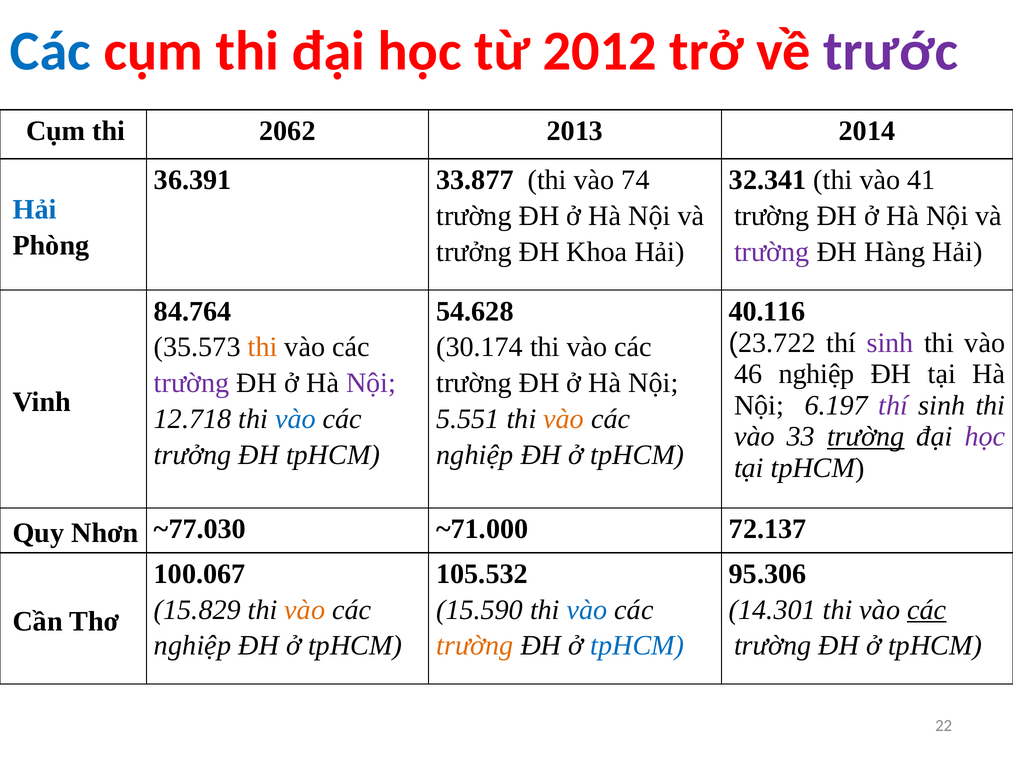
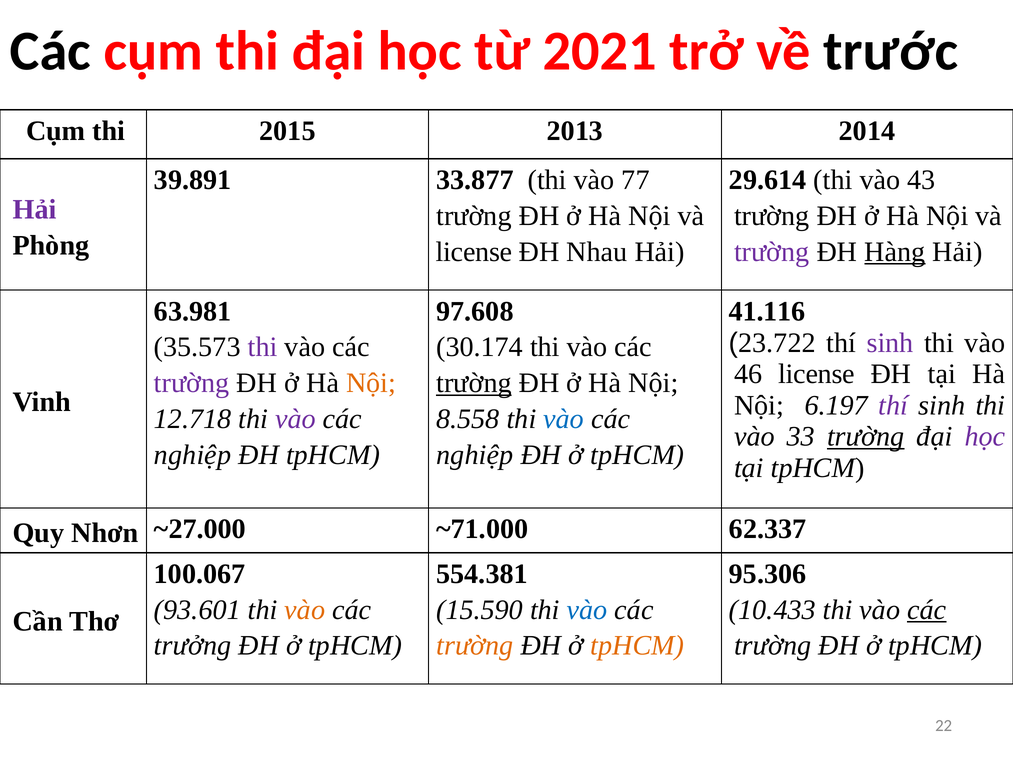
Các at (50, 51) colour: blue -> black
2012: 2012 -> 2021
trước colour: purple -> black
2062: 2062 -> 2015
36.391: 36.391 -> 39.891
74: 74 -> 77
32.341: 32.341 -> 29.614
41: 41 -> 43
Hải at (35, 209) colour: blue -> purple
trưởng at (474, 252): trưởng -> license
Khoa: Khoa -> Nhau
Hàng underline: none -> present
84.764: 84.764 -> 63.981
54.628: 54.628 -> 97.608
40.116: 40.116 -> 41.116
thi at (263, 347) colour: orange -> purple
46 nghiệp: nghiệp -> license
Nội at (371, 383) colour: purple -> orange
trường at (474, 383) underline: none -> present
vào at (296, 419) colour: blue -> purple
5.551: 5.551 -> 8.558
vào at (564, 419) colour: orange -> blue
trưởng at (193, 455): trưởng -> nghiệp
~77.030: ~77.030 -> ~27.000
72.137: 72.137 -> 62.337
105.532: 105.532 -> 554.381
15.829: 15.829 -> 93.601
14.301: 14.301 -> 10.433
nghiệp at (193, 645): nghiệp -> trưởng
tpHCM at (637, 645) colour: blue -> orange
